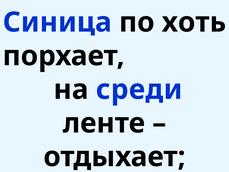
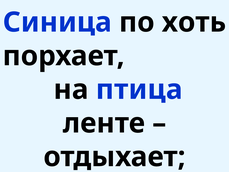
среди: среди -> птица
